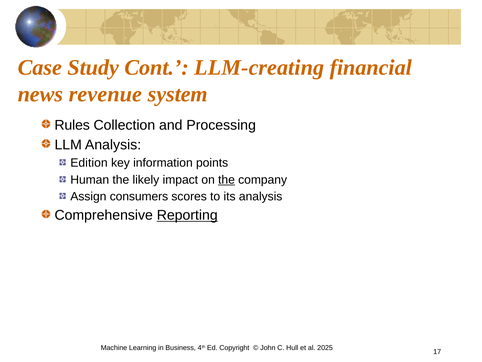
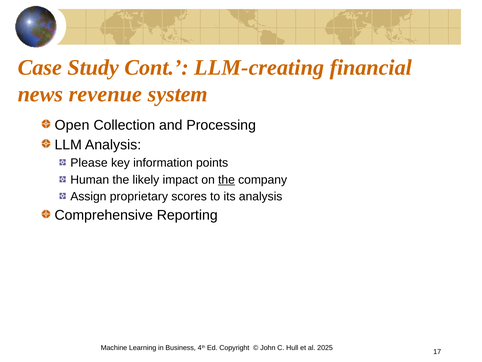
Rules: Rules -> Open
Edition: Edition -> Please
consumers: consumers -> proprietary
Reporting underline: present -> none
